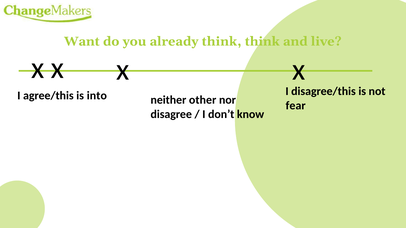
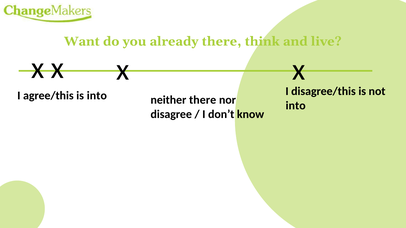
already think: think -> there
neither other: other -> there
fear at (296, 106): fear -> into
